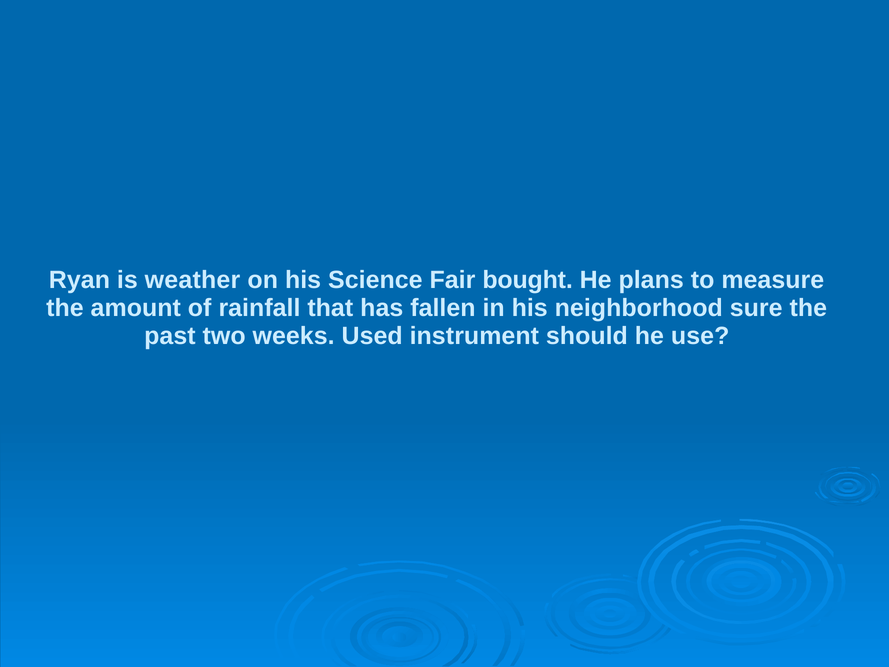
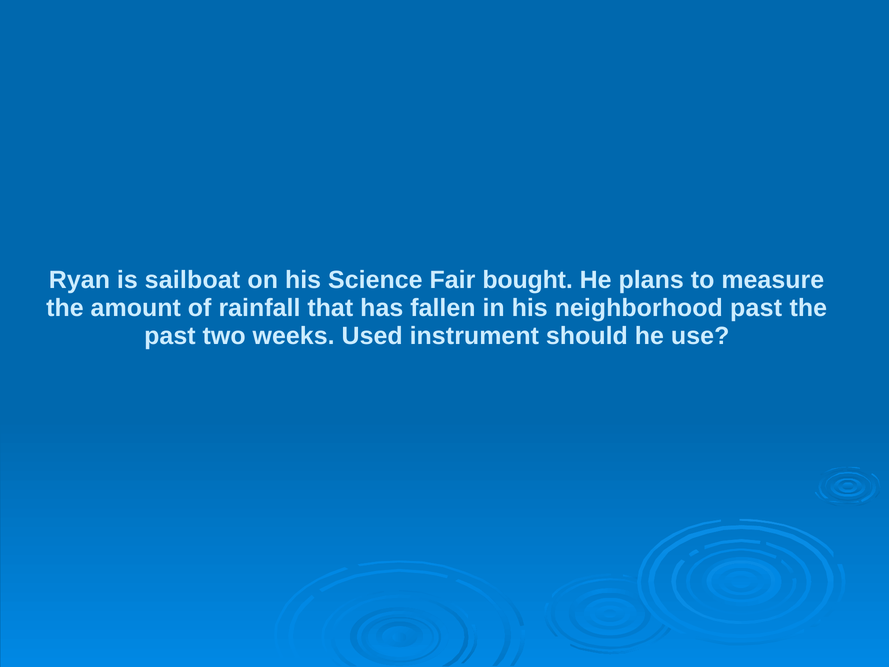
weather: weather -> sailboat
neighborhood sure: sure -> past
